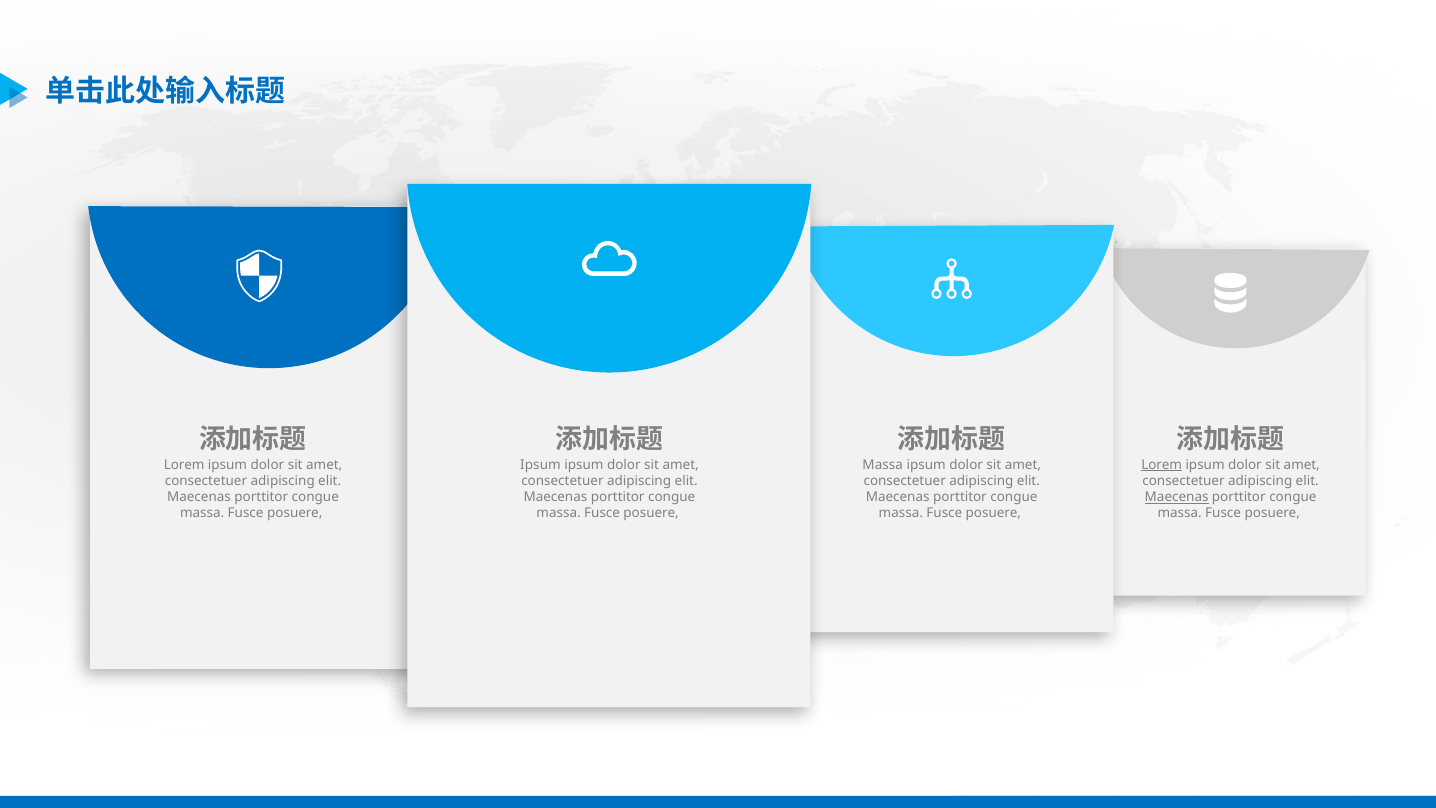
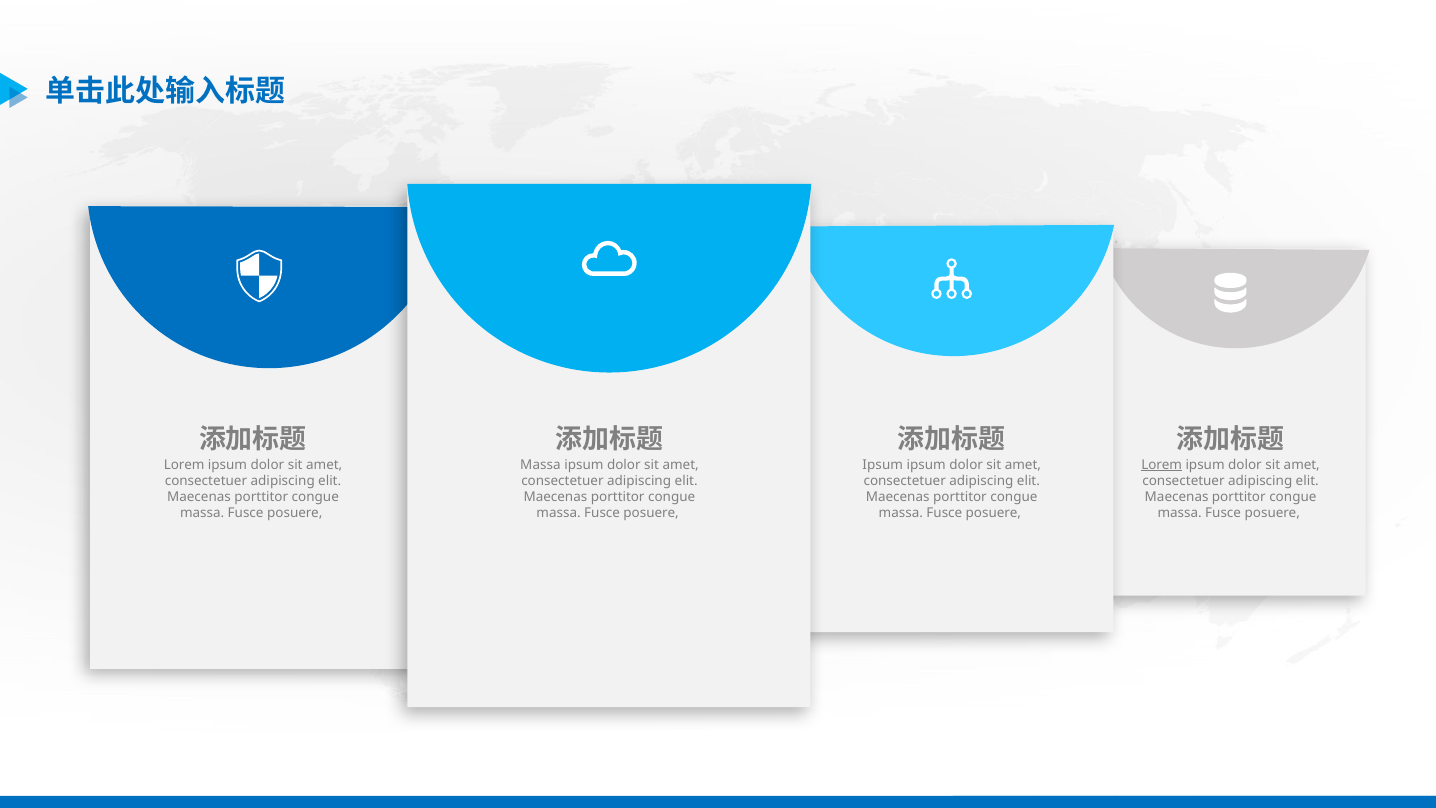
Ipsum at (541, 465): Ipsum -> Massa
Massa at (883, 465): Massa -> Ipsum
Maecenas at (1177, 497) underline: present -> none
